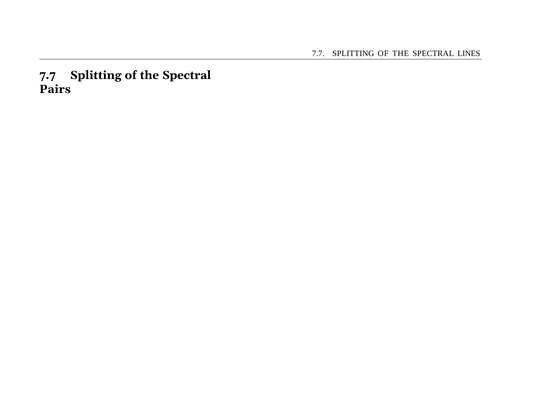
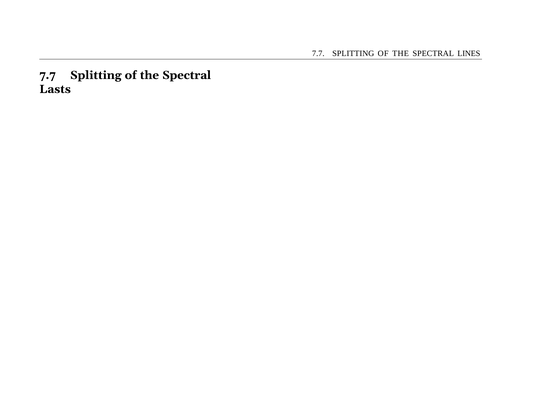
Pairs: Pairs -> Lasts
